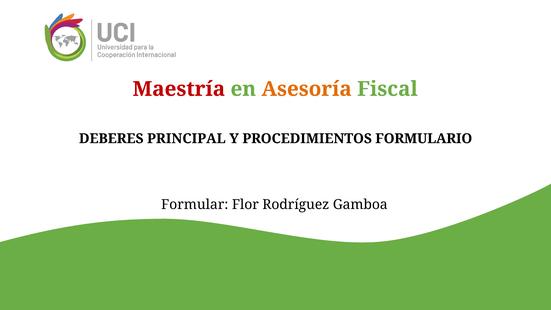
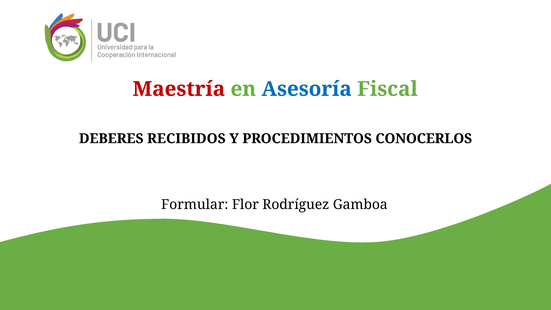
Asesoría colour: orange -> blue
PRINCIPAL: PRINCIPAL -> RECIBIDOS
FORMULARIO: FORMULARIO -> CONOCERLOS
